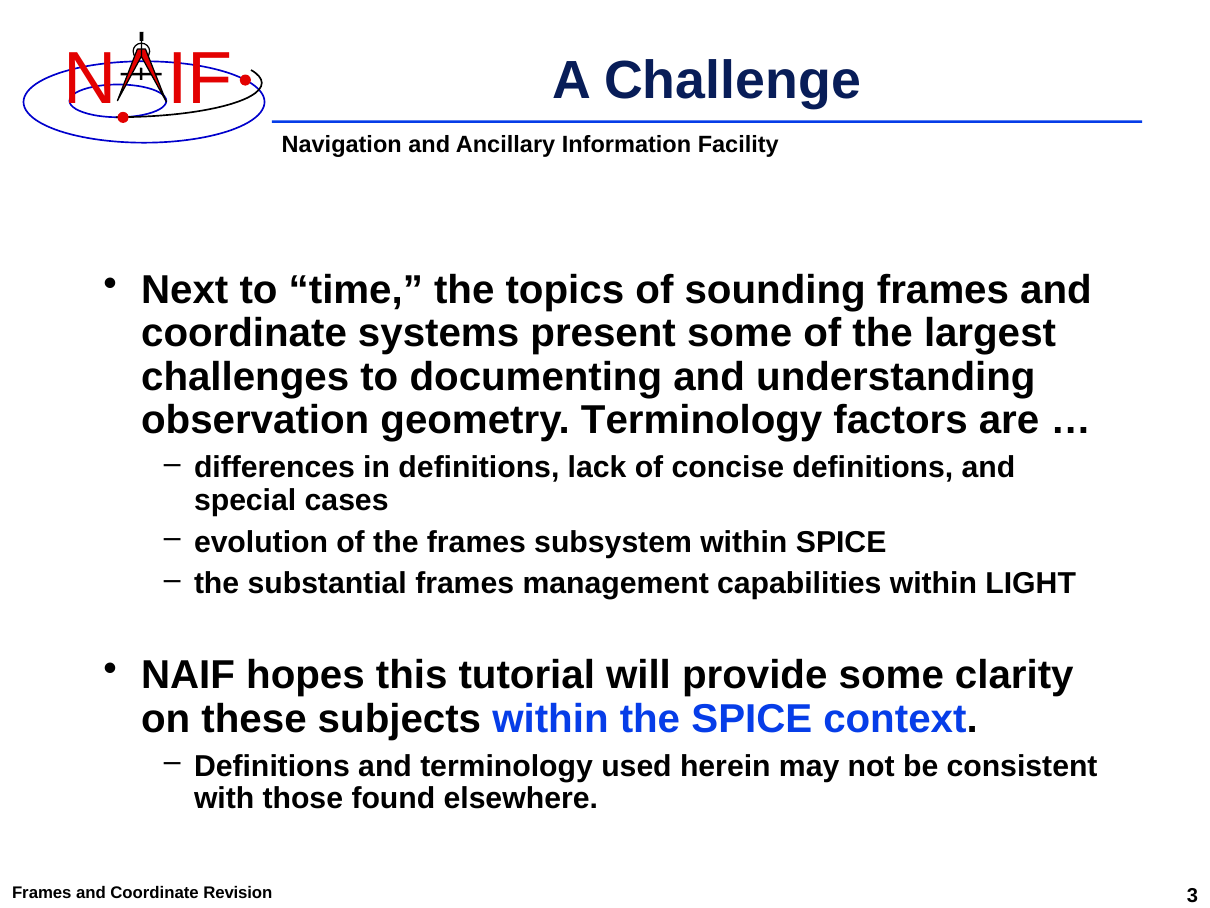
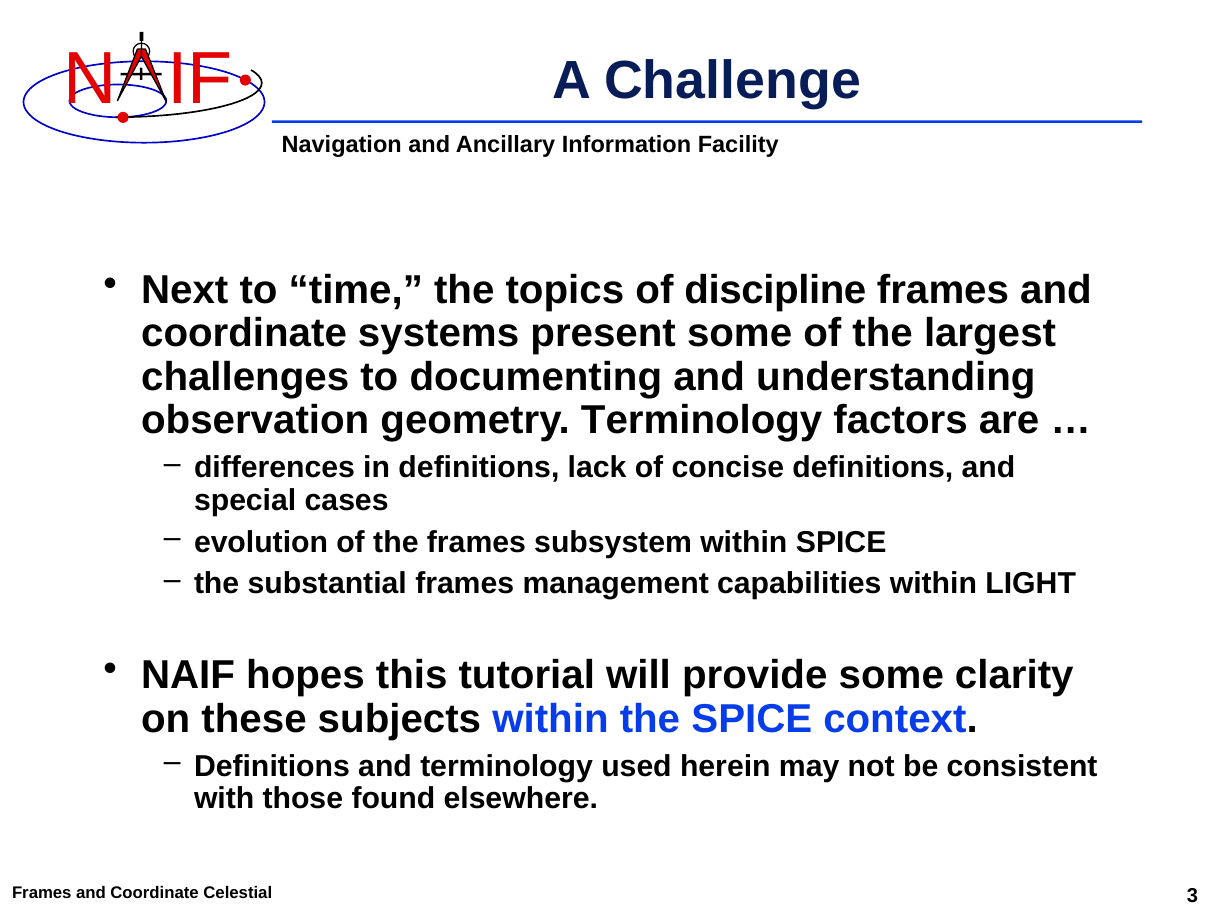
sounding: sounding -> discipline
Revision: Revision -> Celestial
